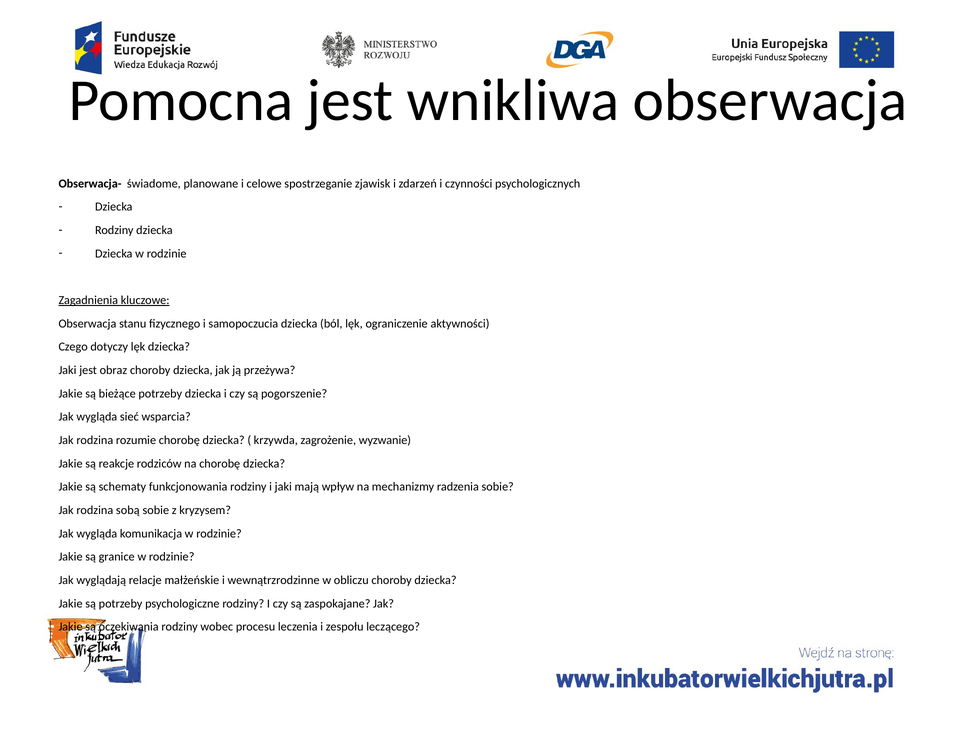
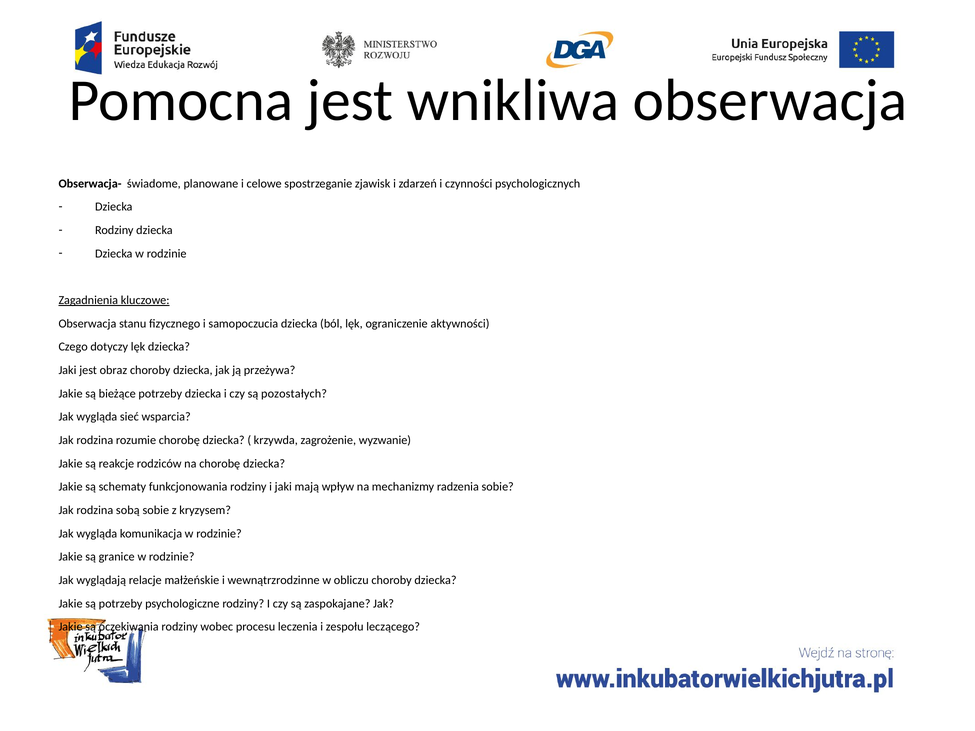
pogorszenie: pogorszenie -> pozostałych
